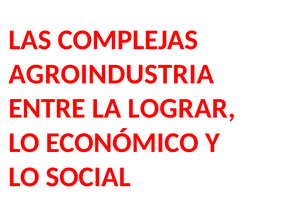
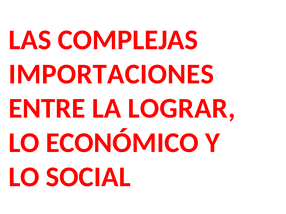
AGROINDUSTRIA: AGROINDUSTRIA -> IMPORTACIONES
